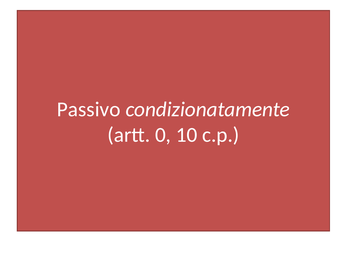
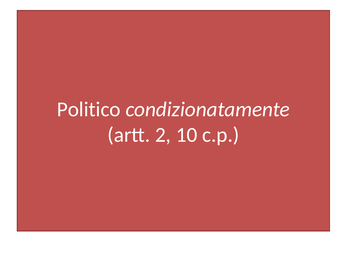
Passivo: Passivo -> Politico
0: 0 -> 2
